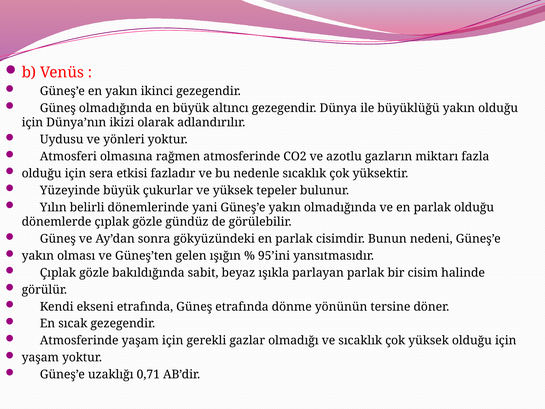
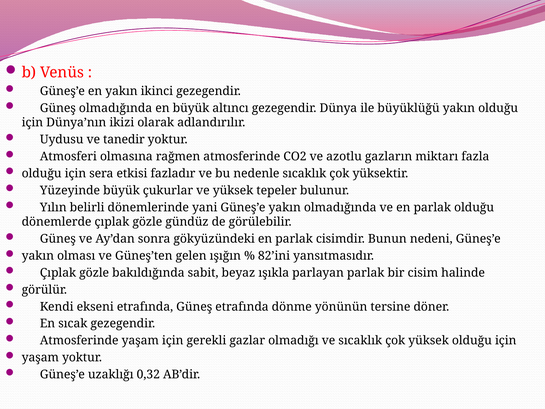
yönleri: yönleri -> tanedir
95’ini: 95’ini -> 82’ini
0,71: 0,71 -> 0,32
